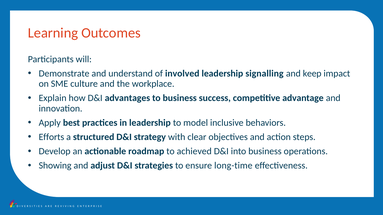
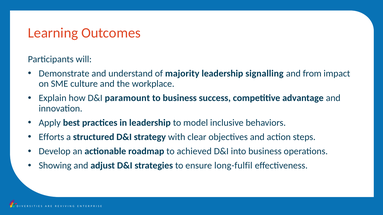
involved: involved -> majority
keep: keep -> from
advantages: advantages -> paramount
long-time: long-time -> long-fulfil
